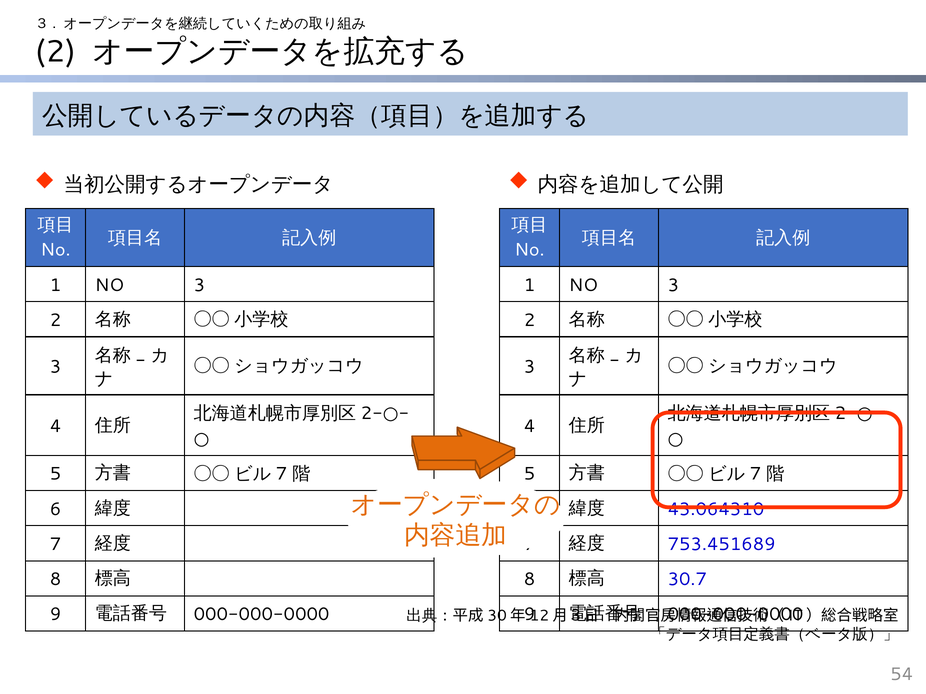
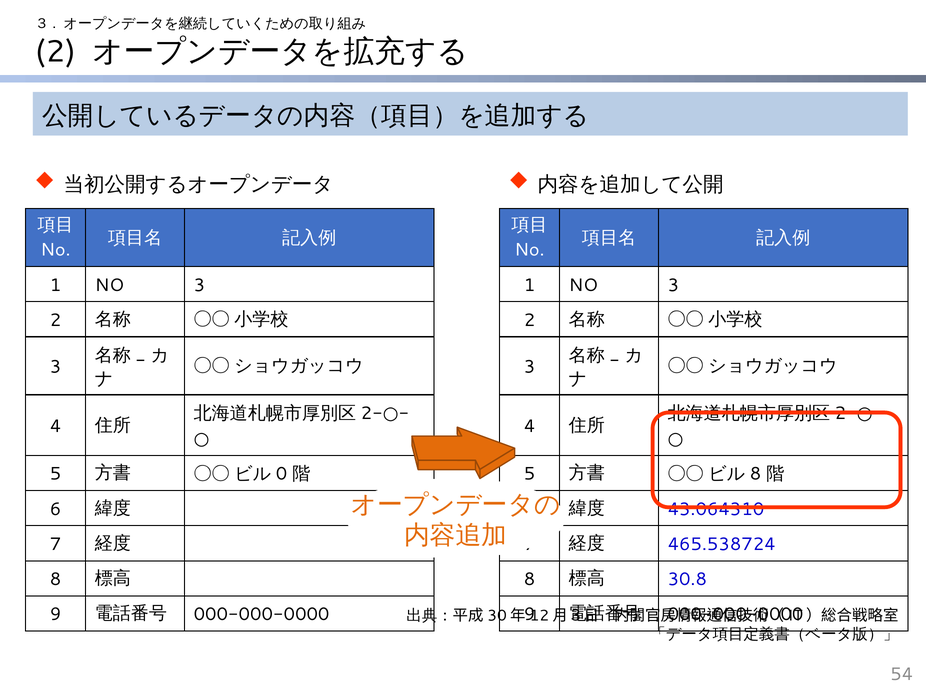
7 at (282, 474): 7 -> 0
7 at (755, 474): 7 -> 8
753.451689: 753.451689 -> 465.538724
30.7: 30.7 -> 30.8
